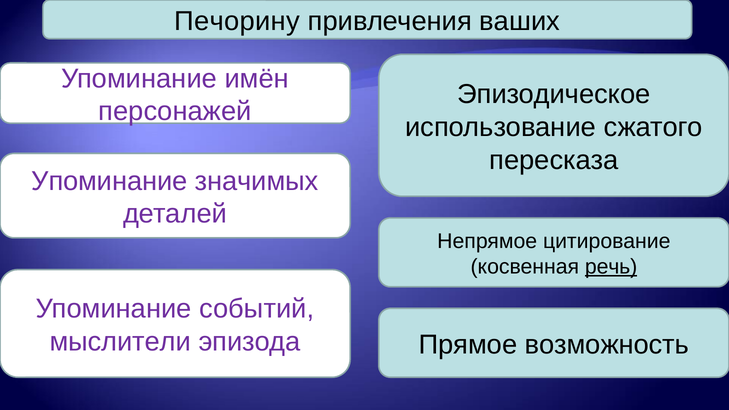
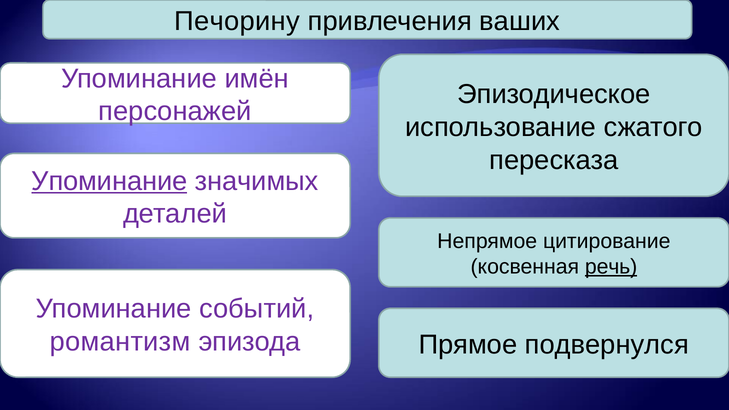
Упоминание at (109, 181) underline: none -> present
мыслители: мыслители -> романтизм
возможность: возможность -> подвернулся
